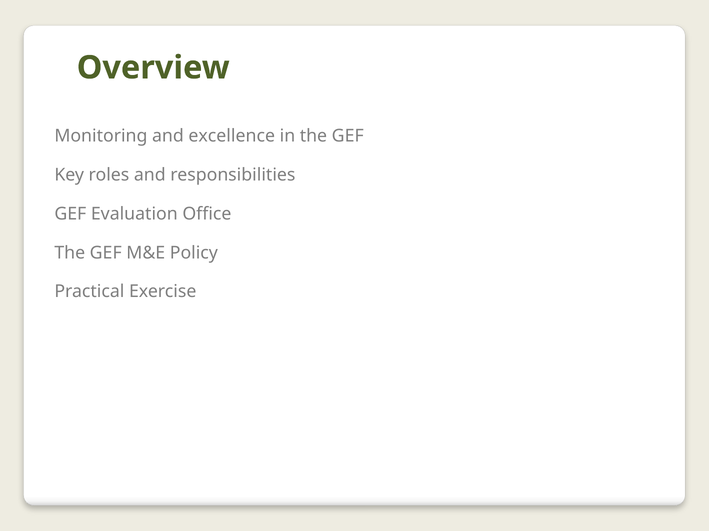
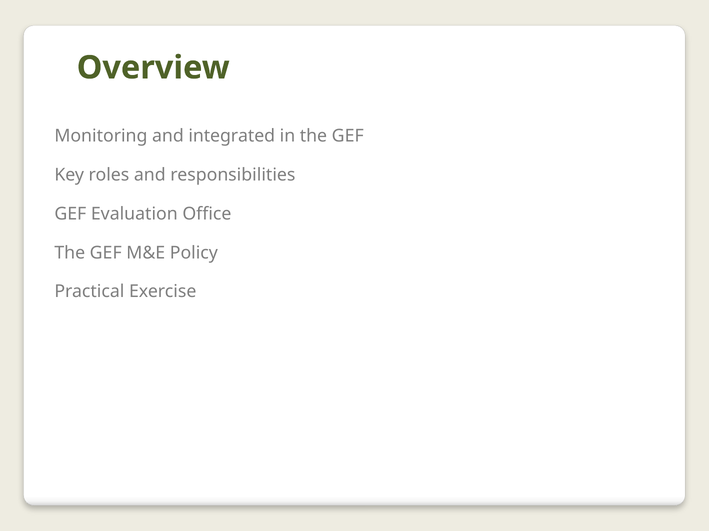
excellence: excellence -> integrated
